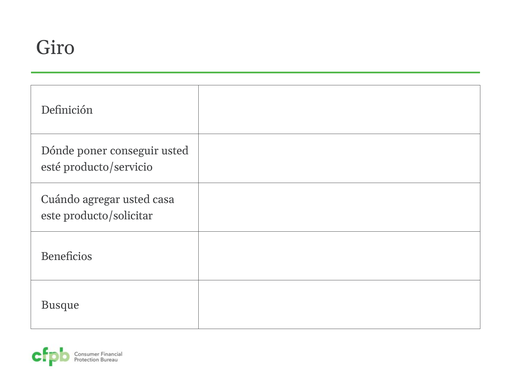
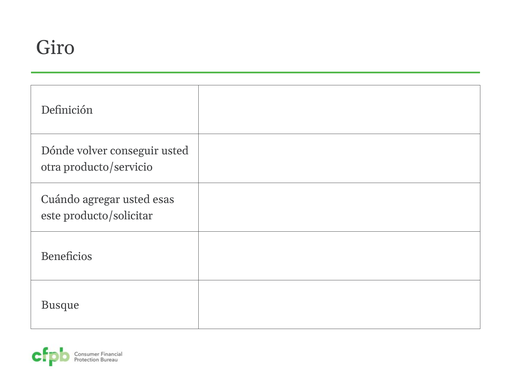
poner: poner -> volver
esté: esté -> otra
casa: casa -> esas
